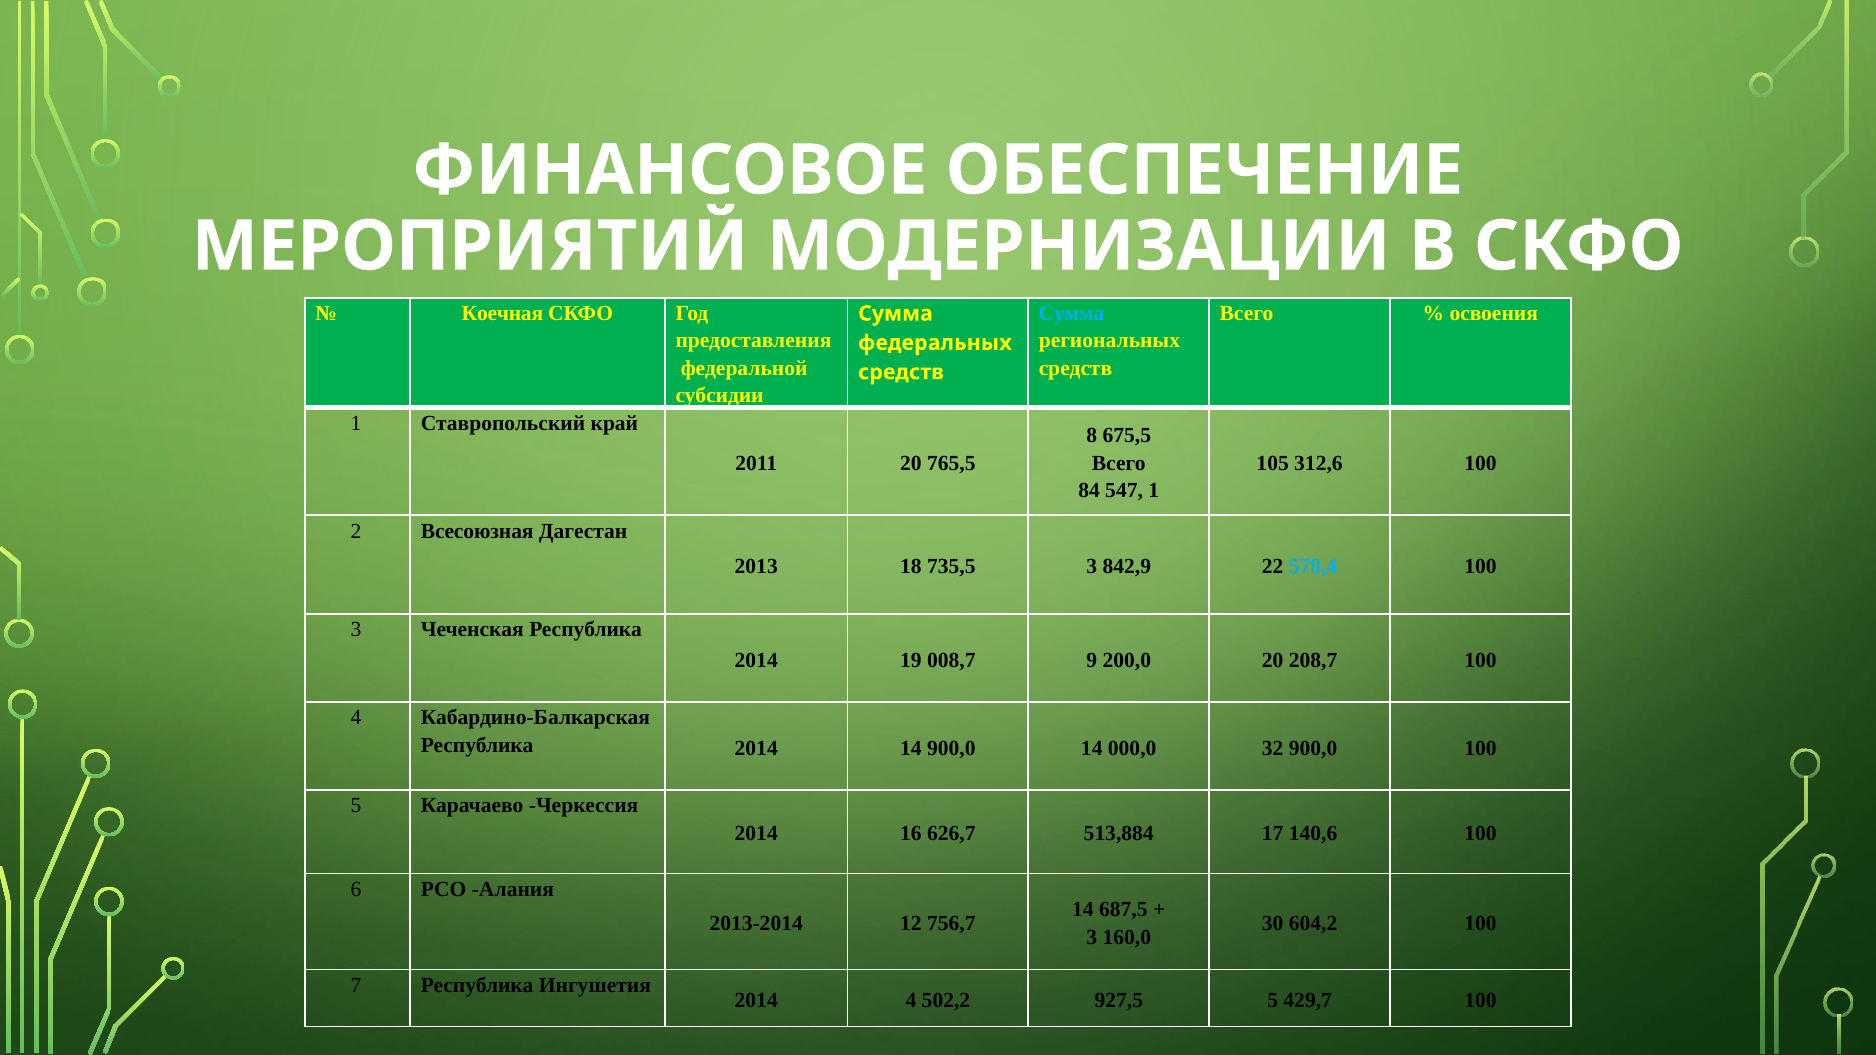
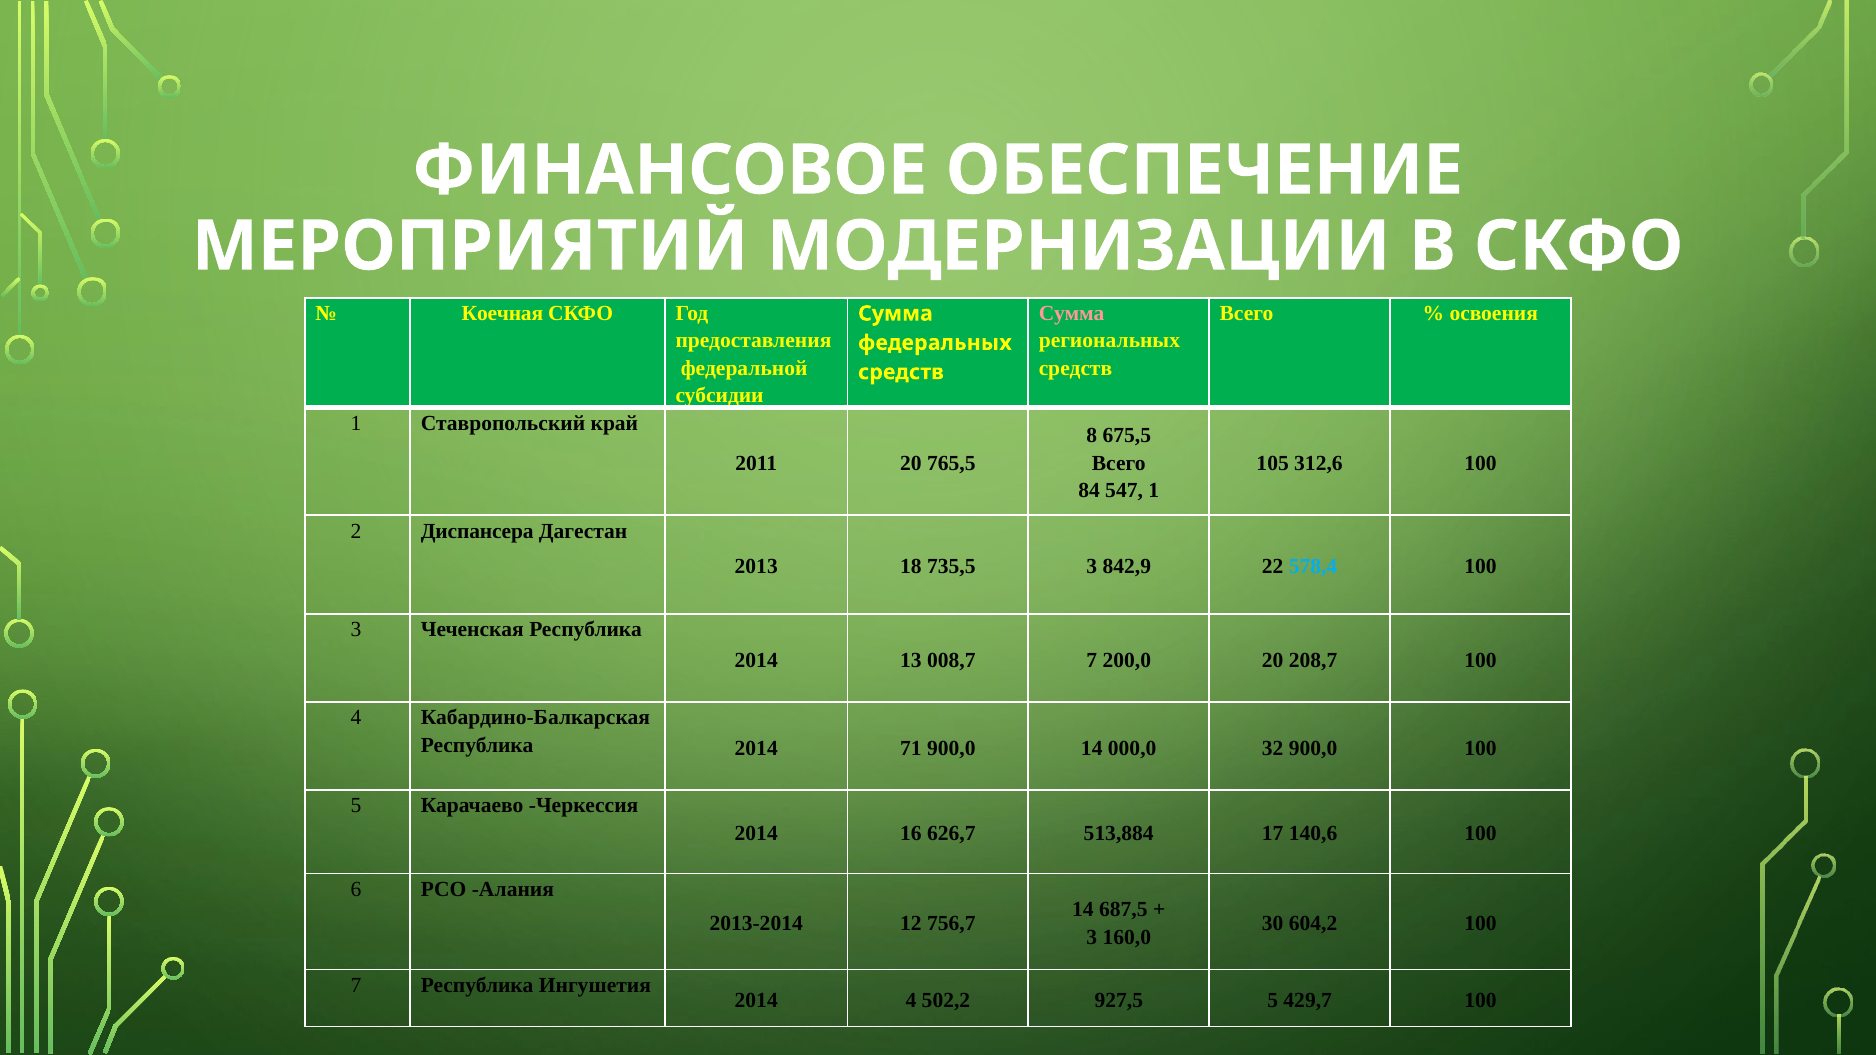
Сумма at (1072, 313) colour: light blue -> pink
Всесоюзная: Всесоюзная -> Диспансера
19: 19 -> 13
008,7 9: 9 -> 7
2014 14: 14 -> 71
